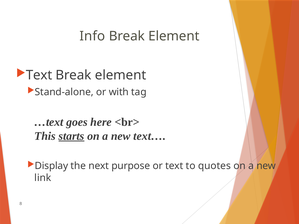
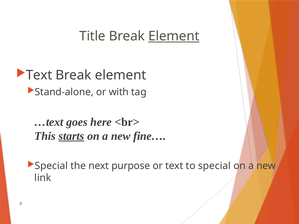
Info: Info -> Title
Element at (174, 36) underline: none -> present
text…: text… -> fine…
Display at (51, 166): Display -> Special
to quotes: quotes -> special
